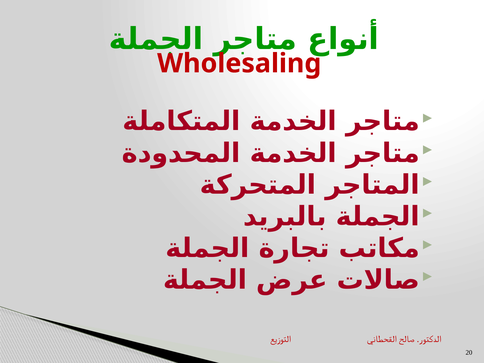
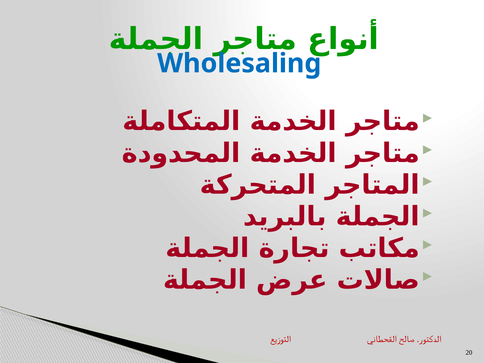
Wholesaling colour: red -> blue
